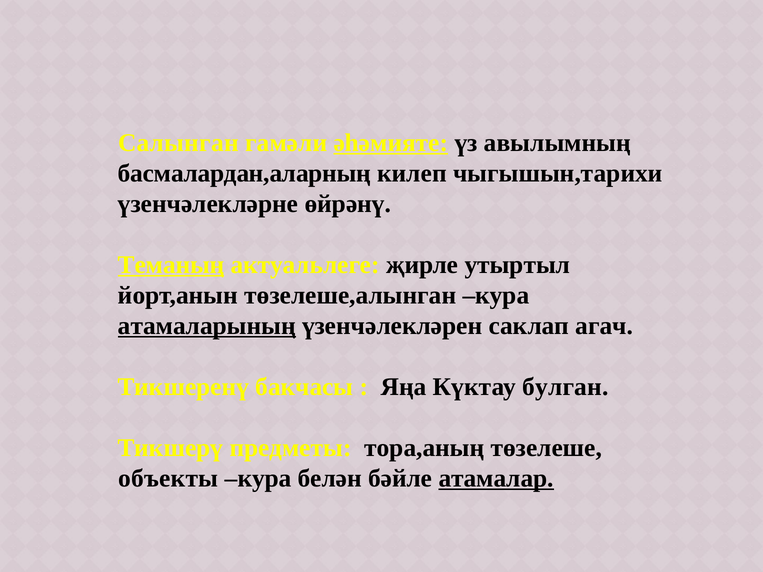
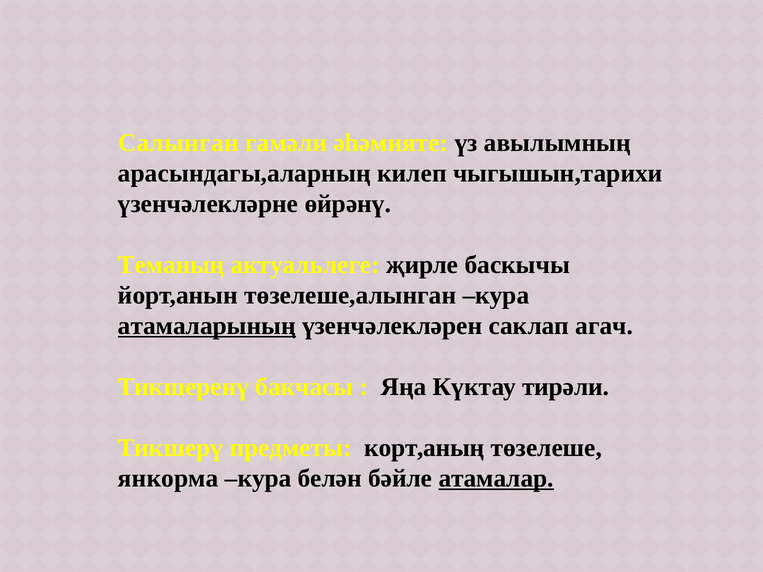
әһәмияте underline: present -> none
басмалардан,аларның: басмалардан,аларның -> арасындагы,аларның
Теманың underline: present -> none
утыртыл: утыртыл -> баскычы
булган: булган -> тирәли
тора,аның: тора,аның -> корт,аның
объекты: объекты -> янкорма
